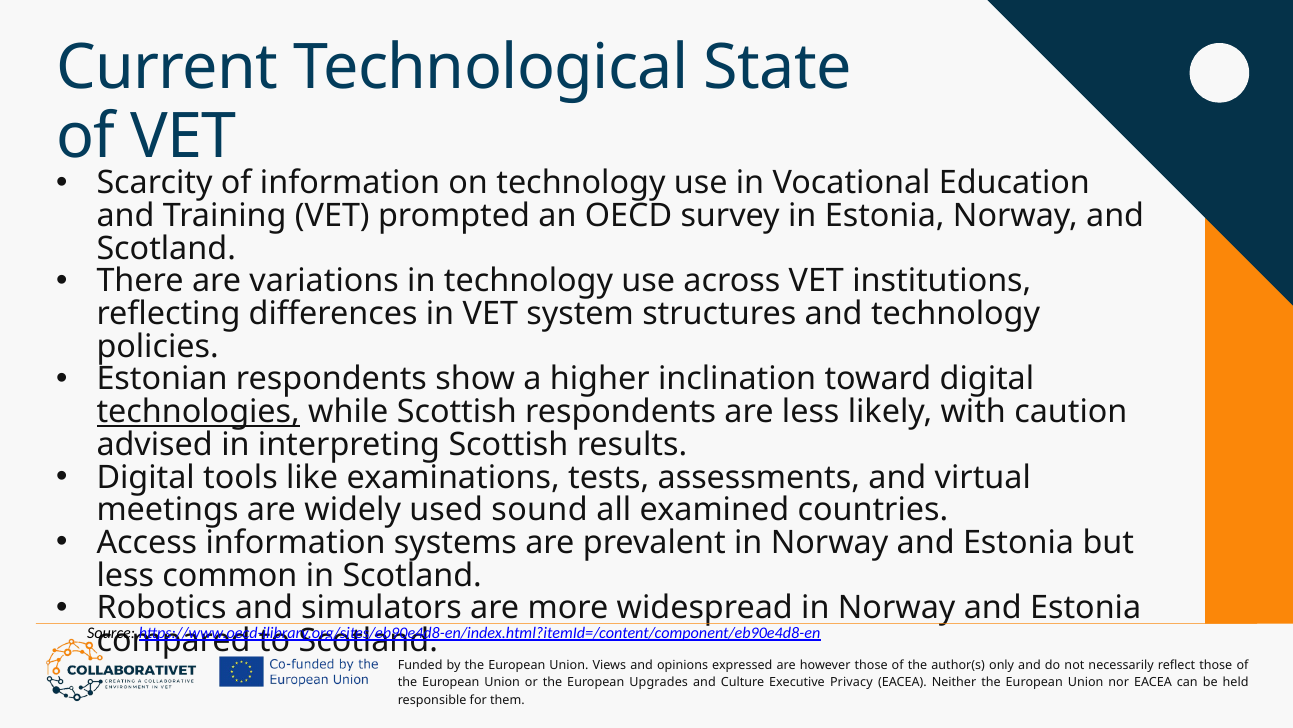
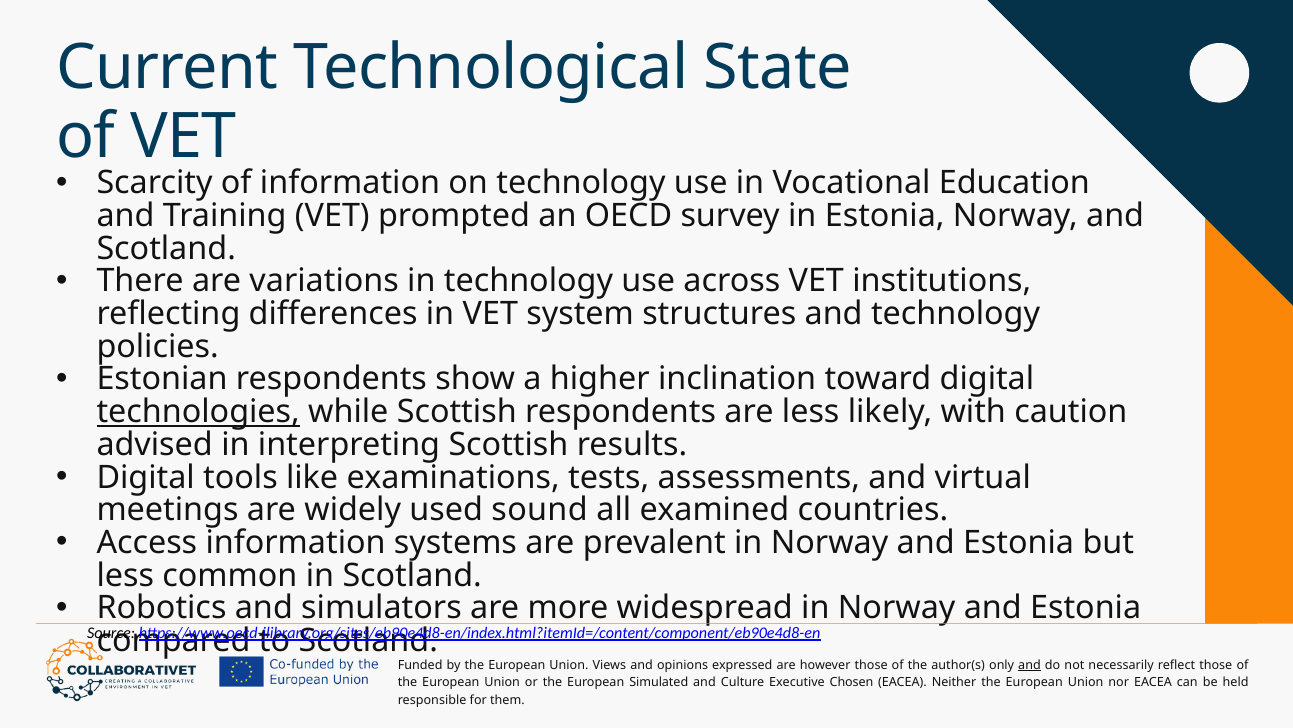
and at (1030, 664) underline: none -> present
Upgrades: Upgrades -> Simulated
Privacy: Privacy -> Chosen
